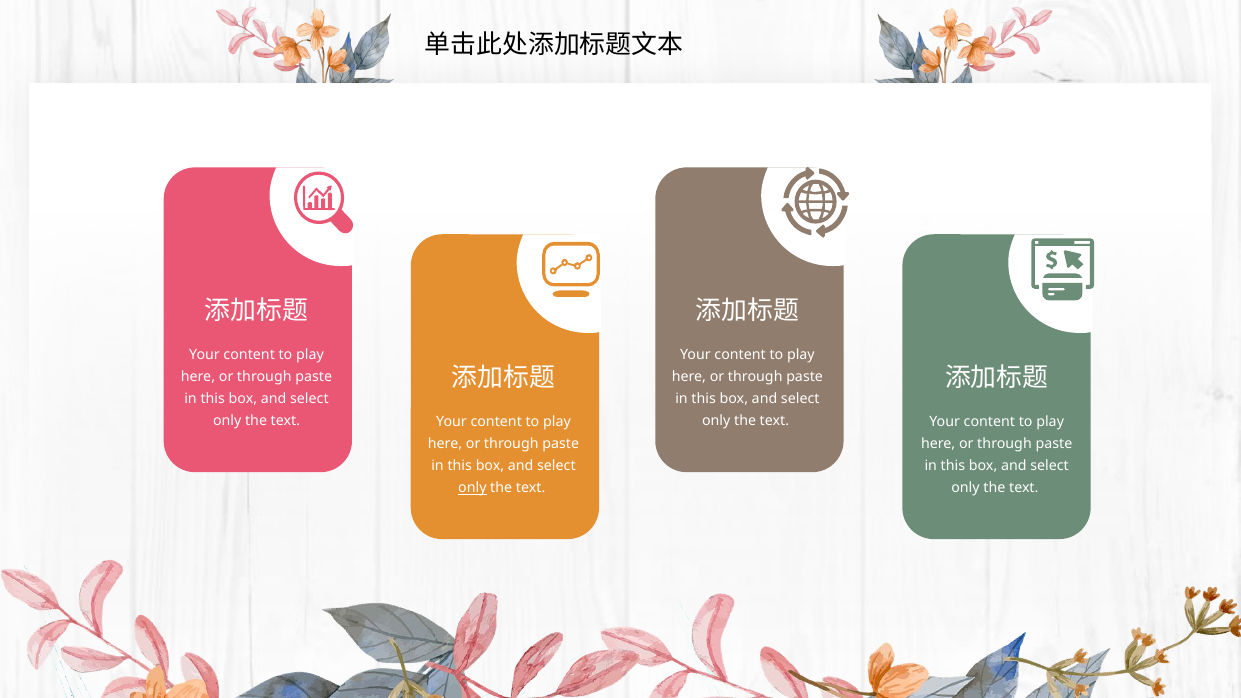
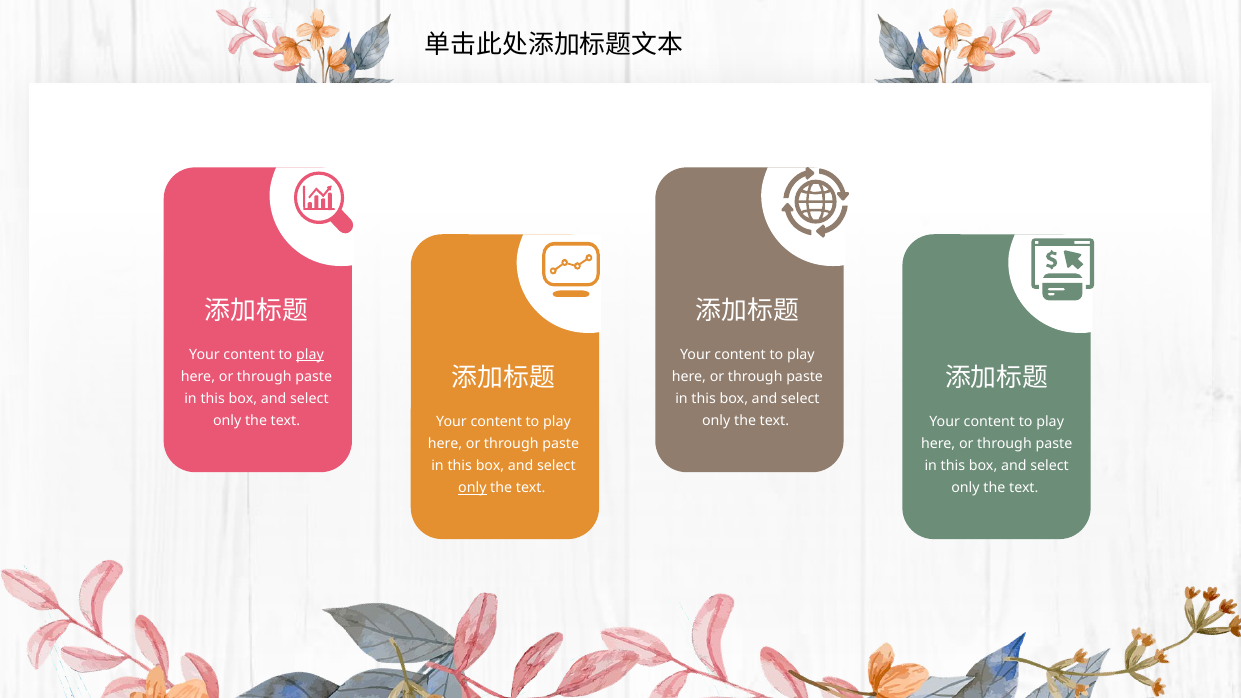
play at (310, 354) underline: none -> present
